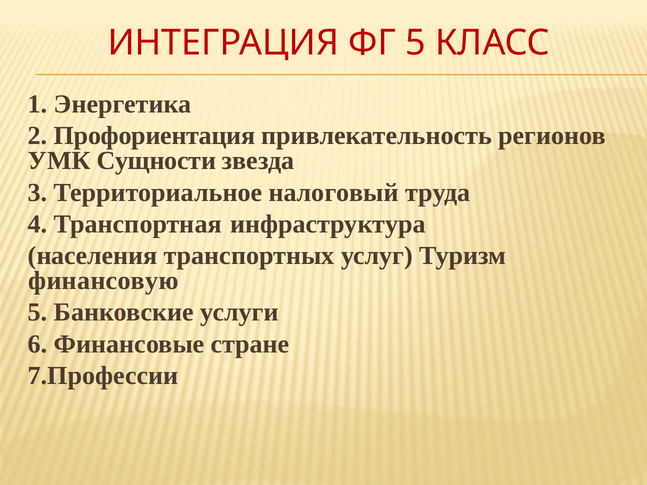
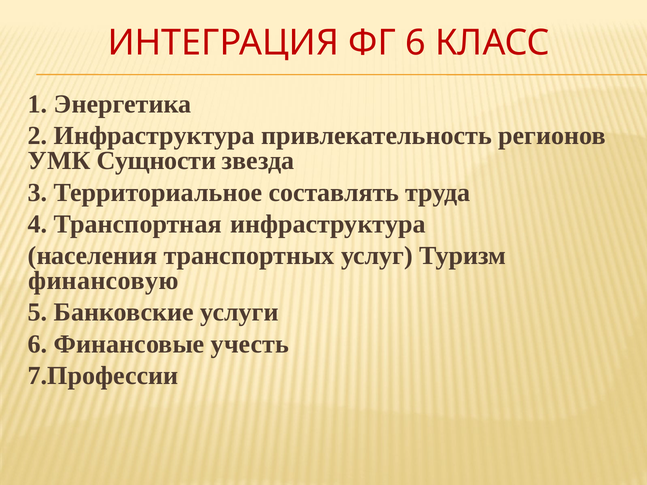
ФГ 5: 5 -> 6
2 Профориентация: Профориентация -> Инфраструктура
налоговый: налоговый -> составлять
стране: стране -> учесть
